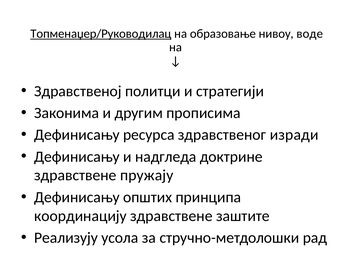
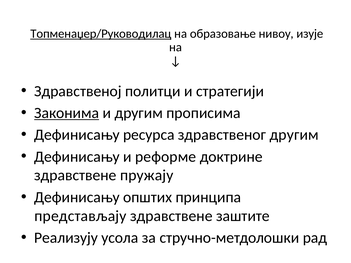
воде: воде -> изује
Законима underline: none -> present
здравственог изради: изради -> другим
надгледа: надгледа -> реформе
координацију: координацију -> представљају
